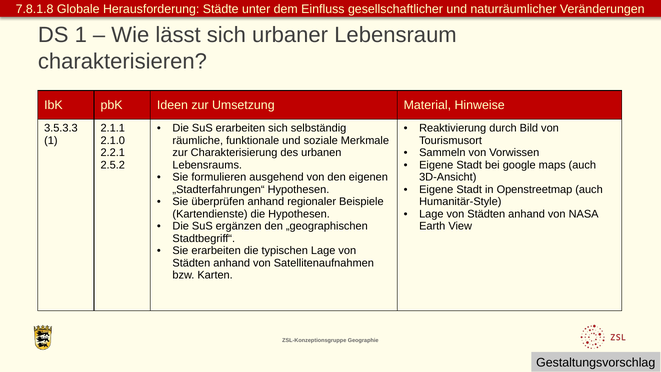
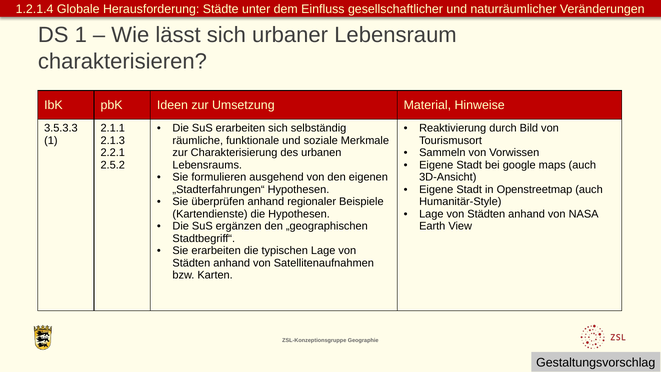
7.8.1.8: 7.8.1.8 -> 1.2.1.4
2.1.0: 2.1.0 -> 2.1.3
